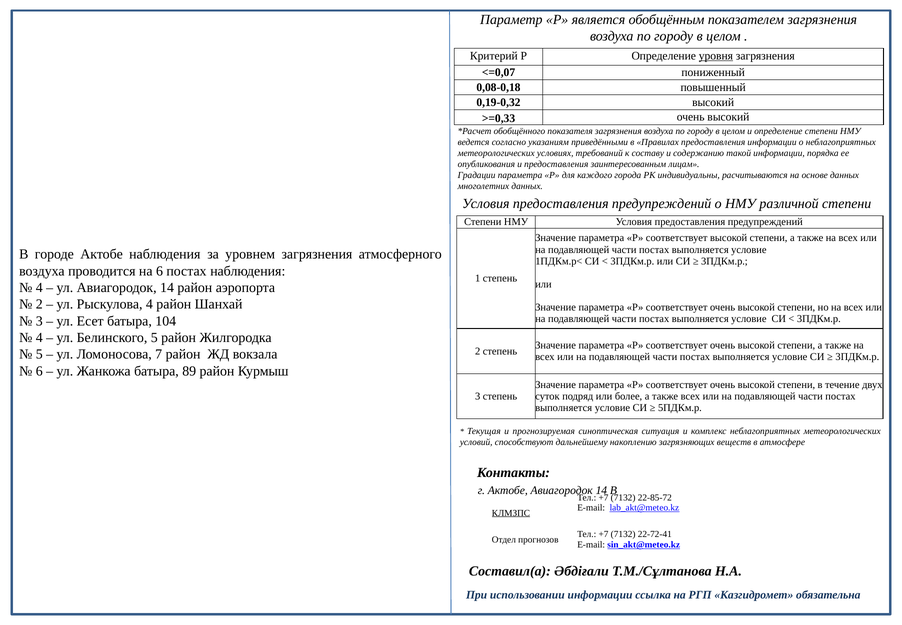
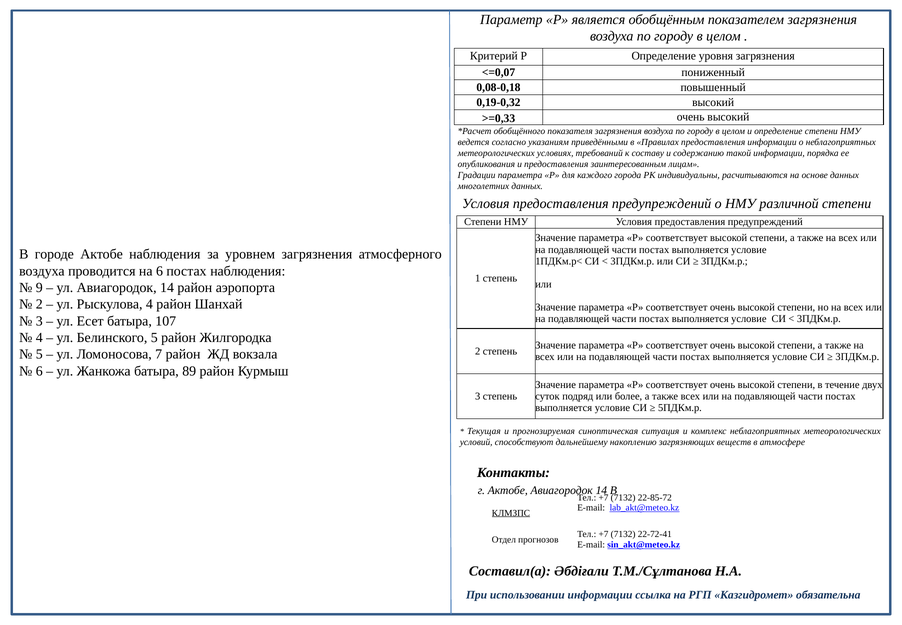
уровня underline: present -> none
4 at (39, 287): 4 -> 9
104: 104 -> 107
